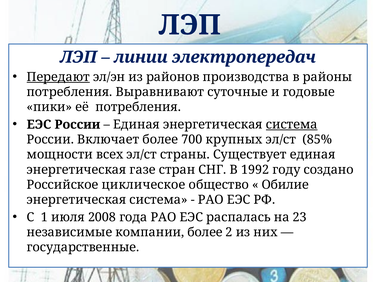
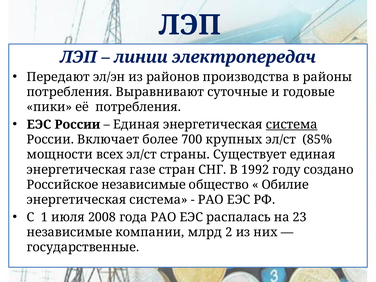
Передают underline: present -> none
Российское циклическое: циклическое -> независимые
компании более: более -> млрд
